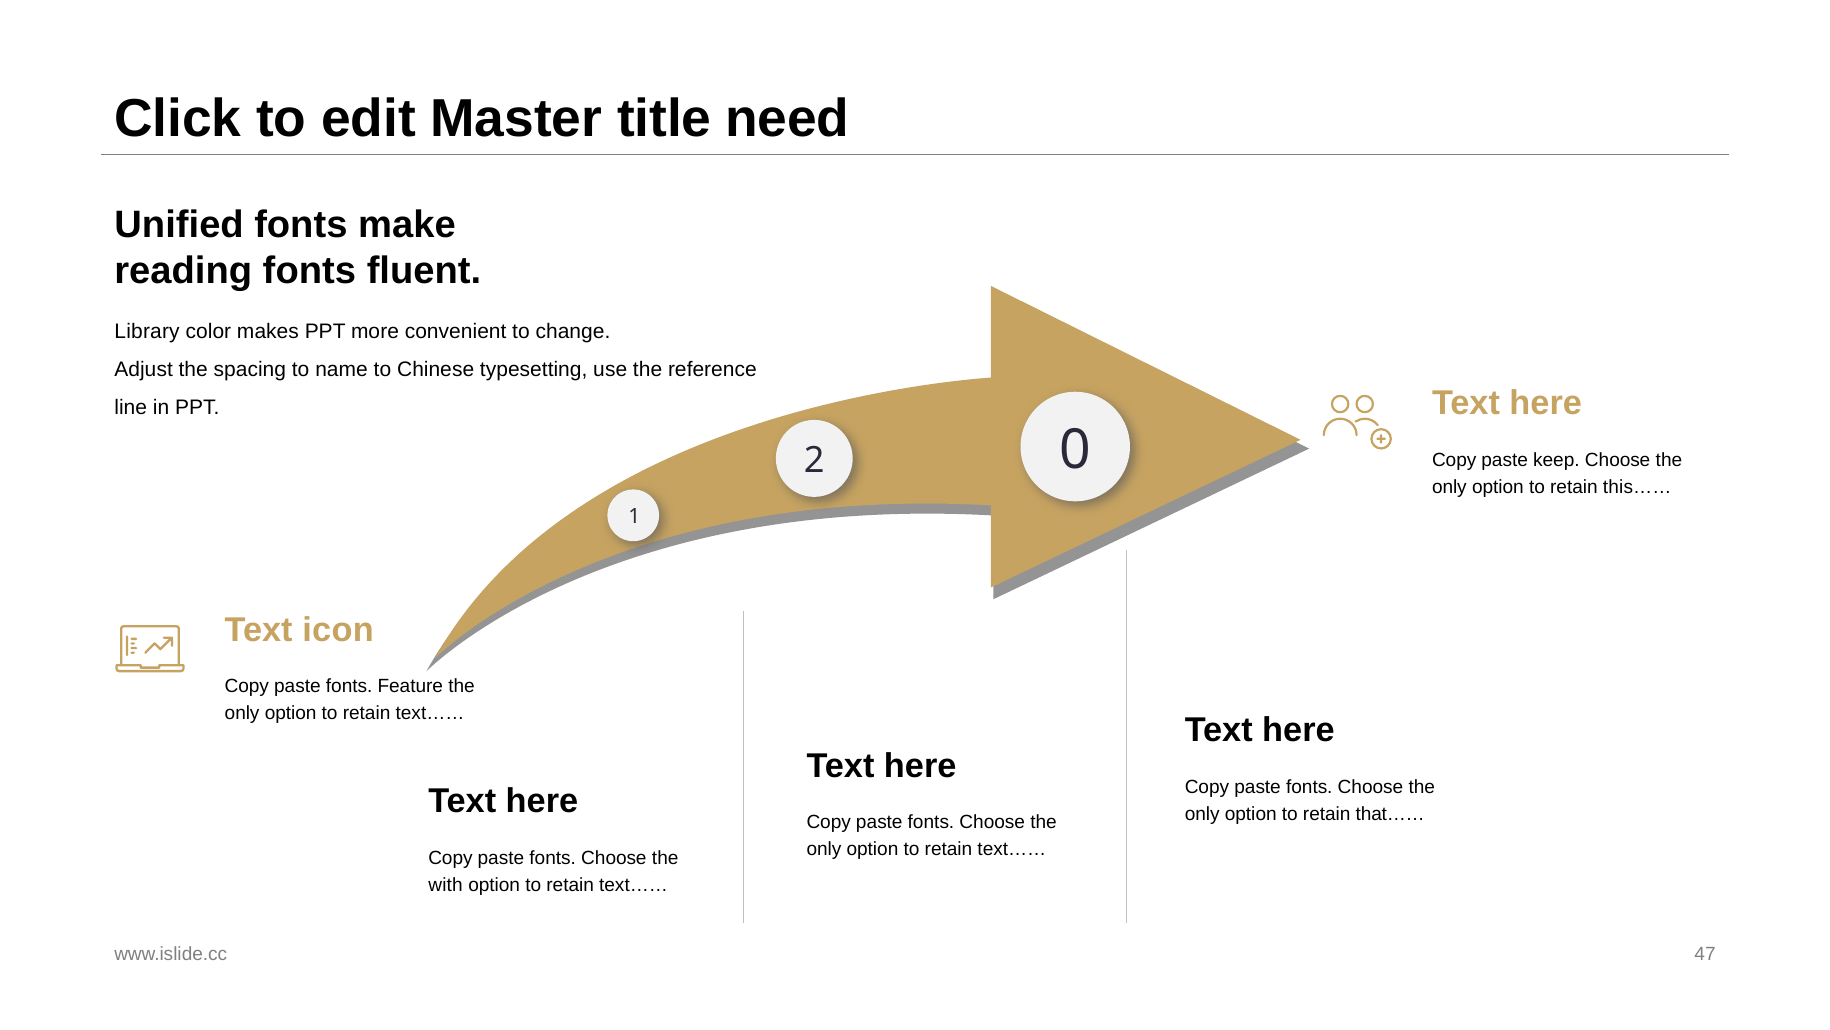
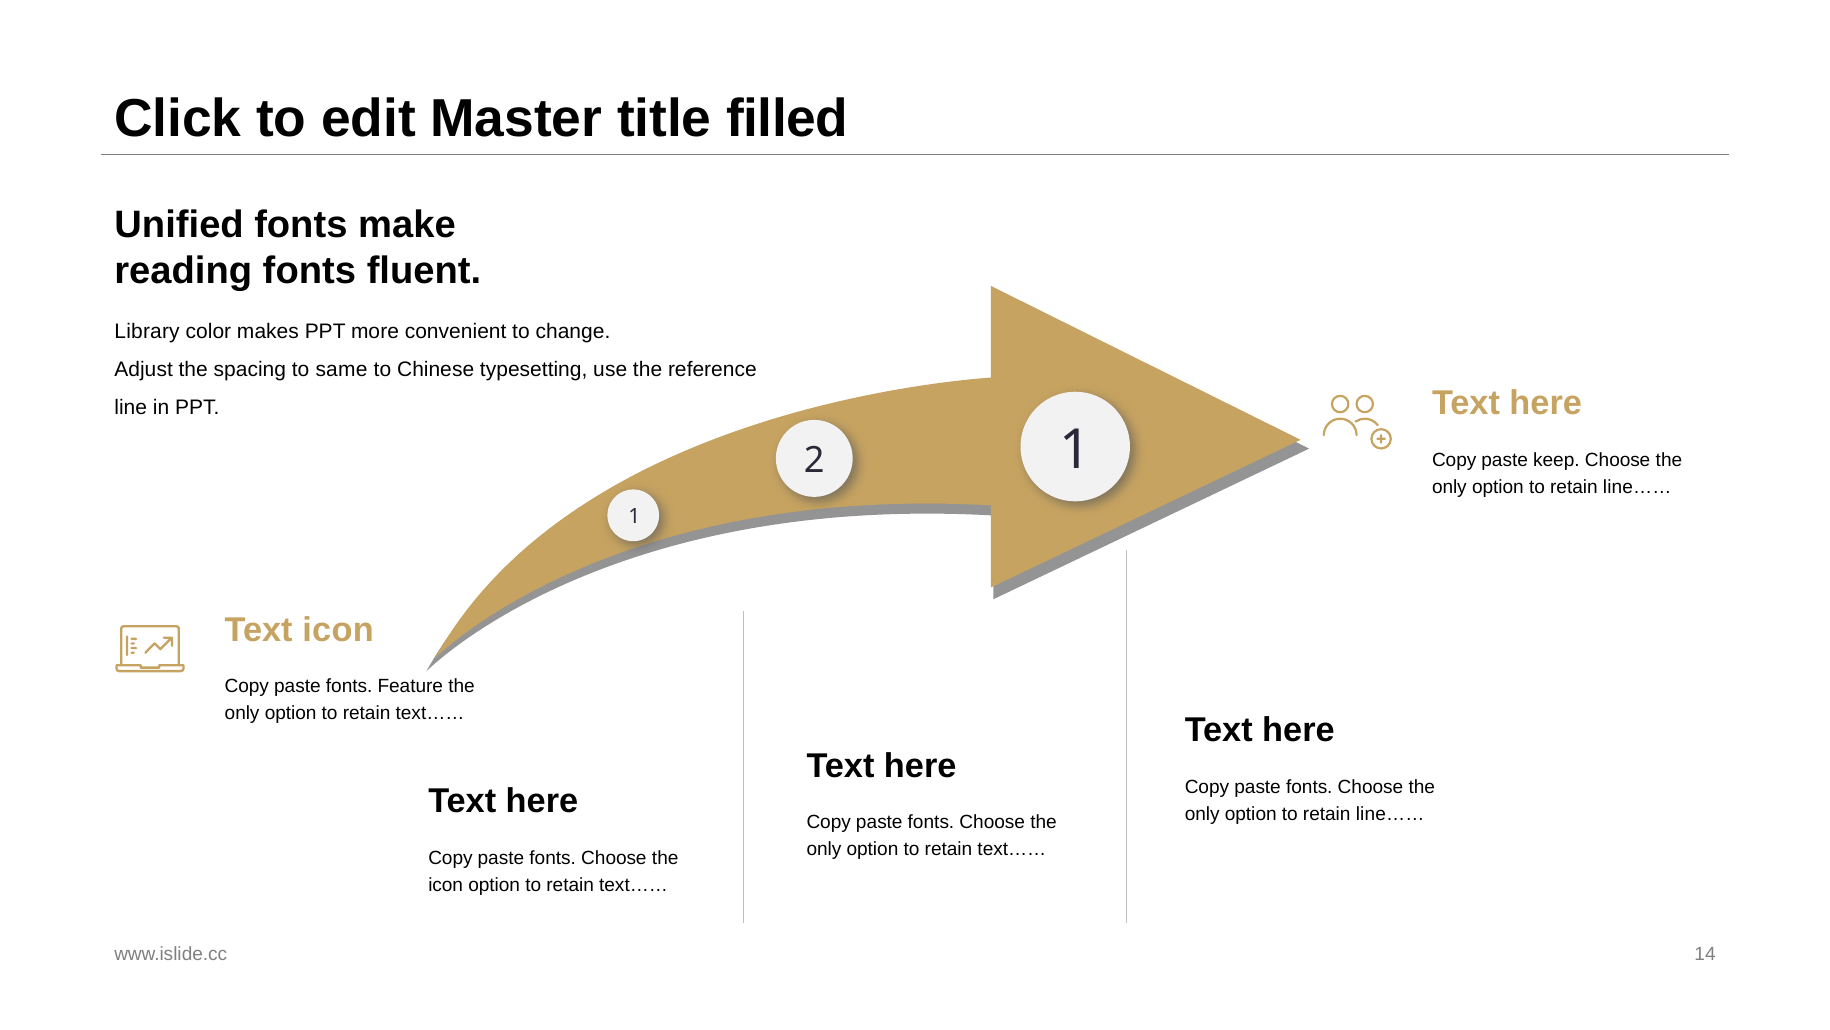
need: need -> filled
name: name -> same
2 0: 0 -> 1
this…… at (1637, 487): this…… -> line……
that…… at (1390, 814): that…… -> line……
with at (446, 885): with -> icon
47: 47 -> 14
